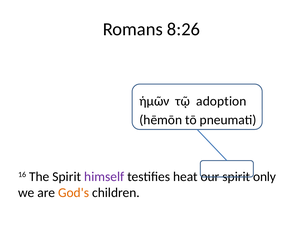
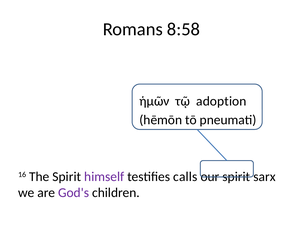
8:26: 8:26 -> 8:58
heat: heat -> calls
only: only -> sarx
God's colour: orange -> purple
